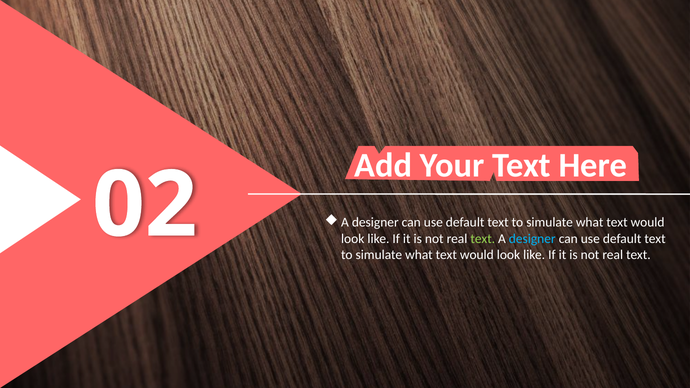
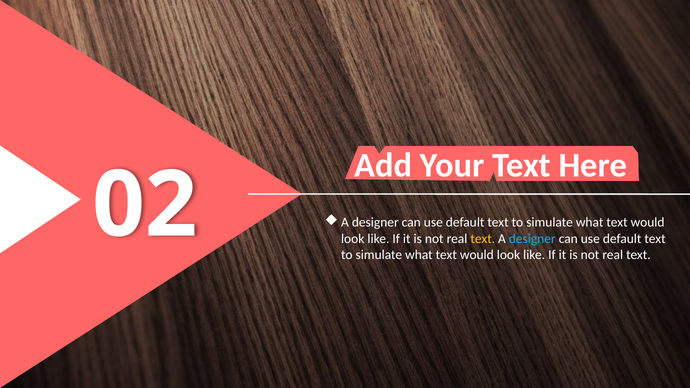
text at (483, 239) colour: light green -> yellow
